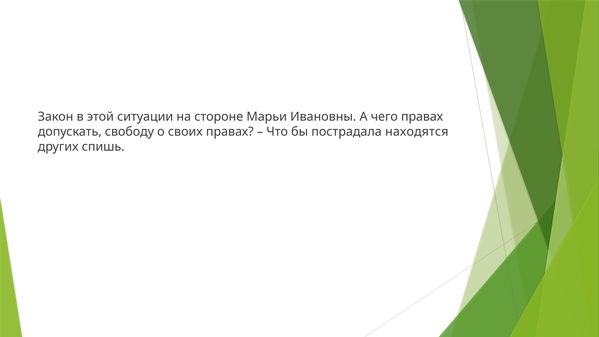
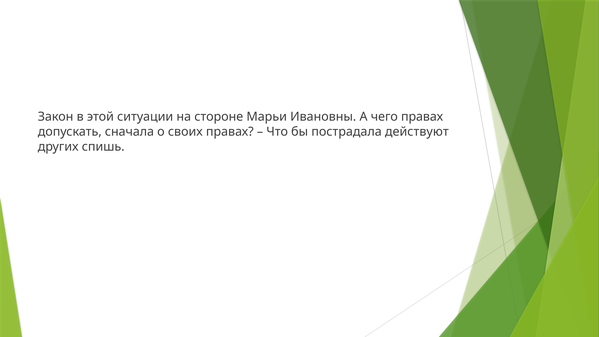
свободу: свободу -> сначала
находятся: находятся -> действуют
